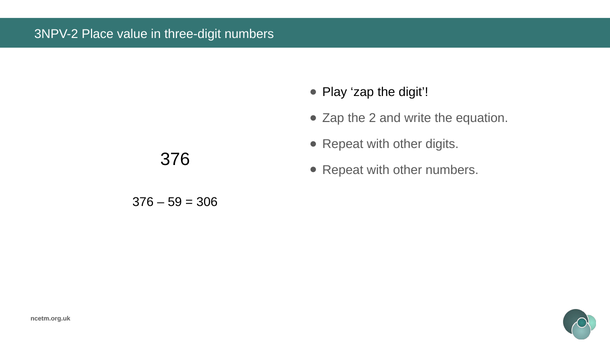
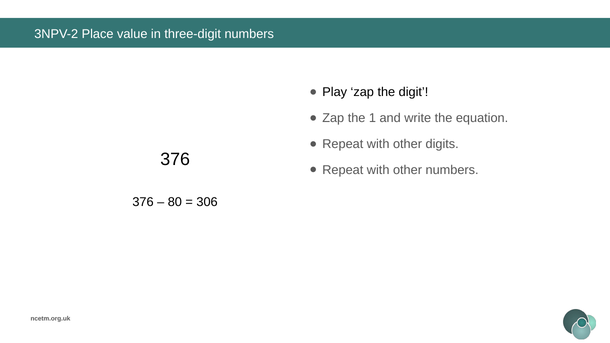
2: 2 -> 1
59: 59 -> 80
